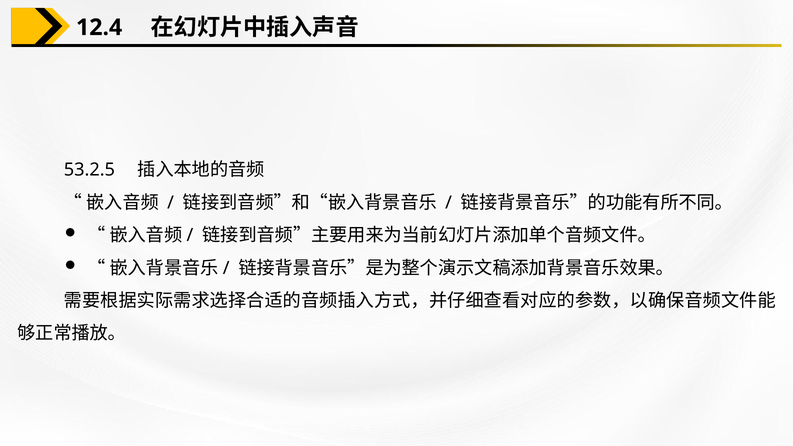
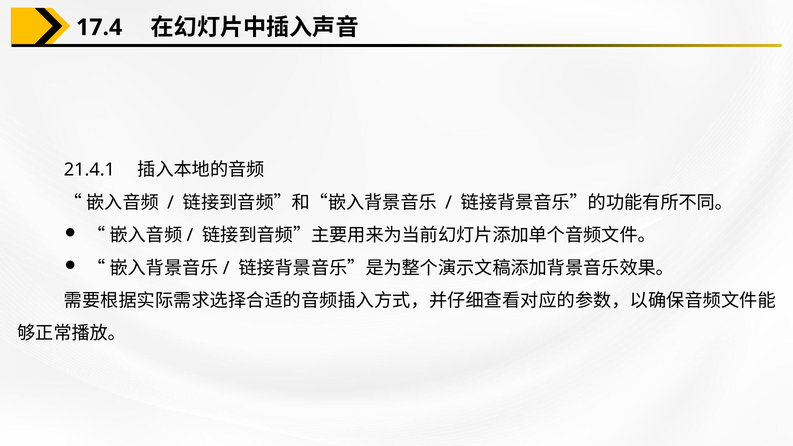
12.4: 12.4 -> 17.4
53.2.5: 53.2.5 -> 21.4.1
